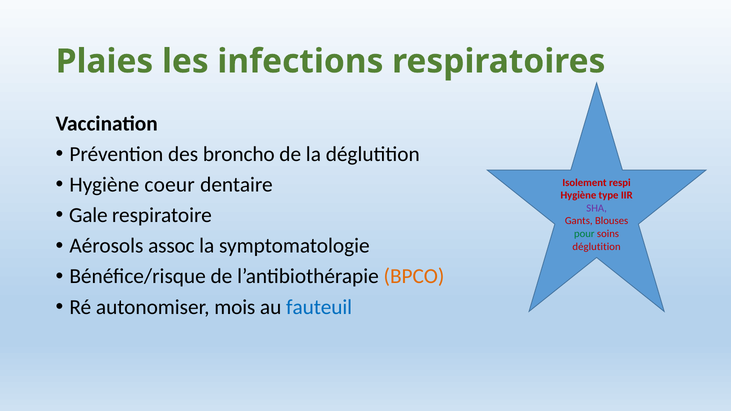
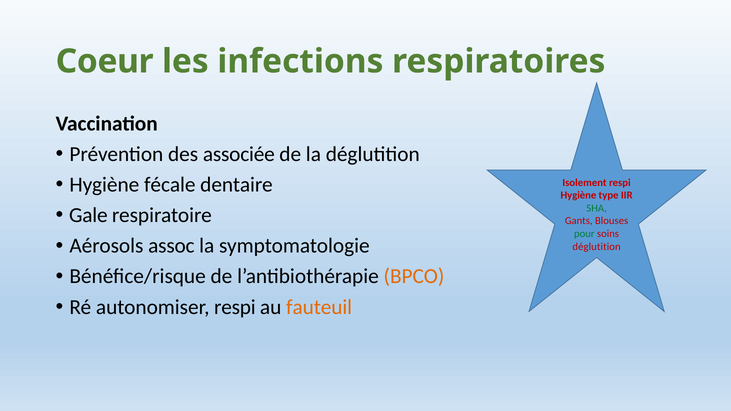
Plaies: Plaies -> Coeur
broncho: broncho -> associée
coeur: coeur -> fécale
SHA colour: purple -> green
autonomiser mois: mois -> respi
fauteuil colour: blue -> orange
